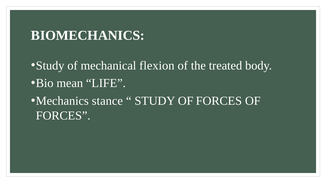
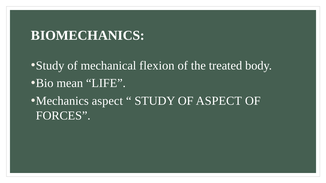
Mechanics stance: stance -> aspect
STUDY OF FORCES: FORCES -> ASPECT
